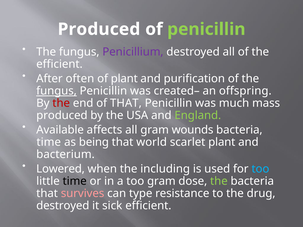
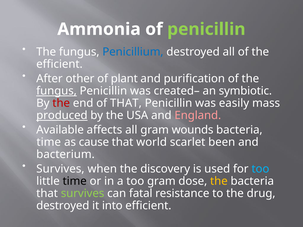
Produced at (99, 29): Produced -> Ammonia
Penicillium colour: purple -> blue
often: often -> other
offspring: offspring -> symbiotic
much: much -> easily
produced at (62, 116) underline: none -> present
England colour: light green -> pink
being: being -> cause
scarlet plant: plant -> been
Lowered at (60, 169): Lowered -> Survives
including: including -> discovery
the at (219, 181) colour: light green -> yellow
survives at (83, 194) colour: pink -> light green
type: type -> fatal
sick: sick -> into
